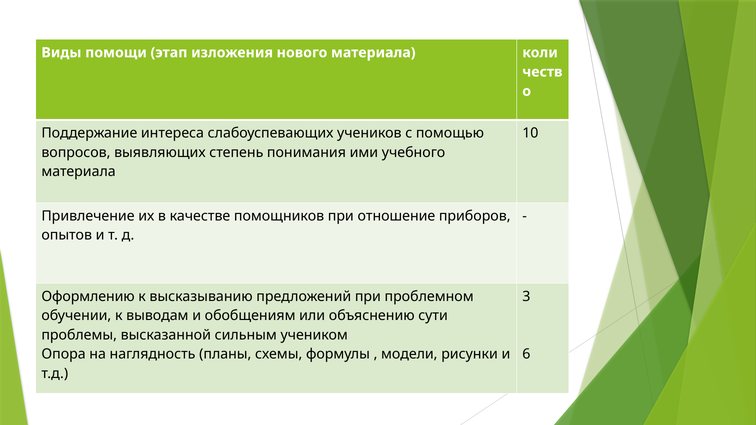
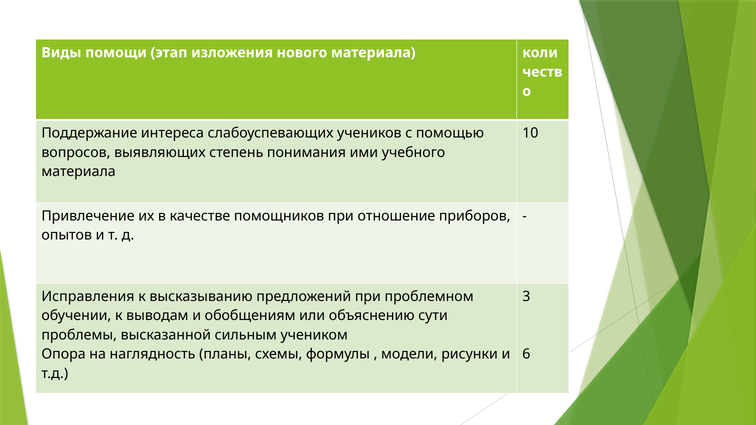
Оформлению: Оформлению -> Исправления
